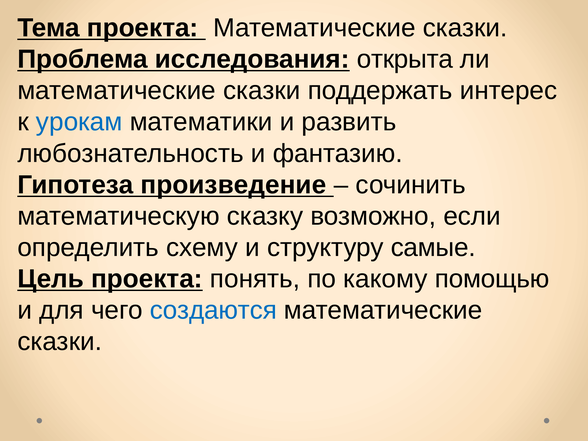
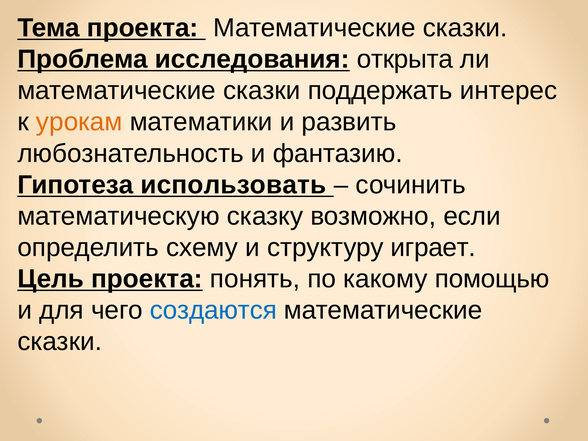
урокам colour: blue -> orange
произведение: произведение -> использовать
самые: самые -> играет
